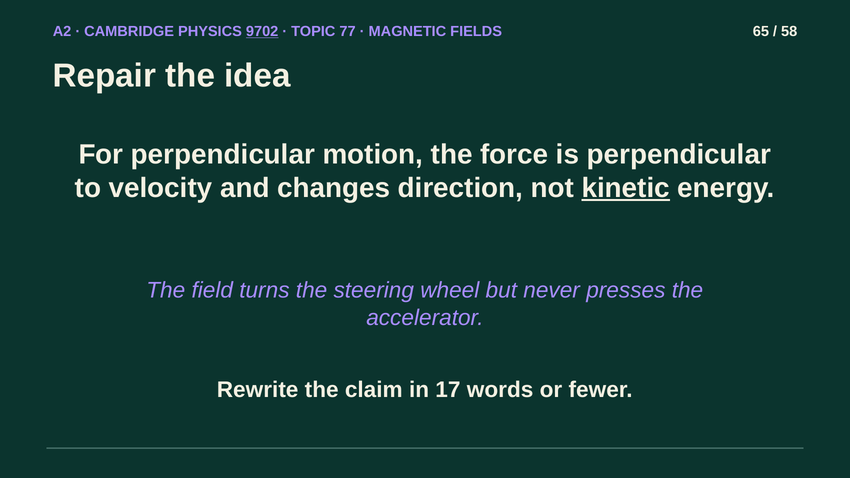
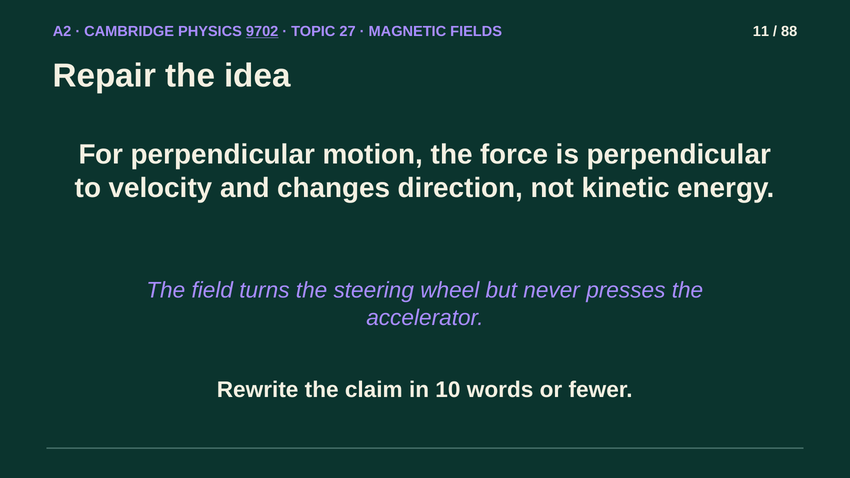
77: 77 -> 27
65: 65 -> 11
58: 58 -> 88
kinetic underline: present -> none
17: 17 -> 10
